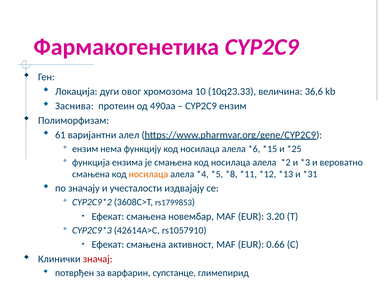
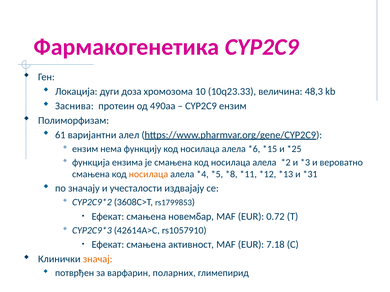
овог: овог -> доза
36,6: 36,6 -> 48,3
3.20: 3.20 -> 0.72
0.66: 0.66 -> 7.18
значај colour: red -> orange
супстанце: супстанце -> поларних
